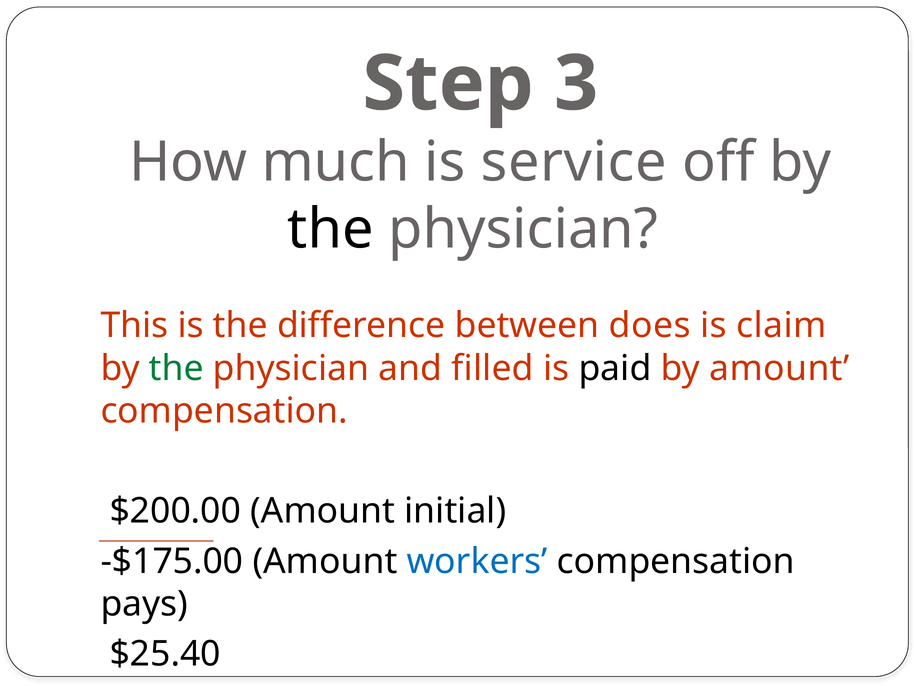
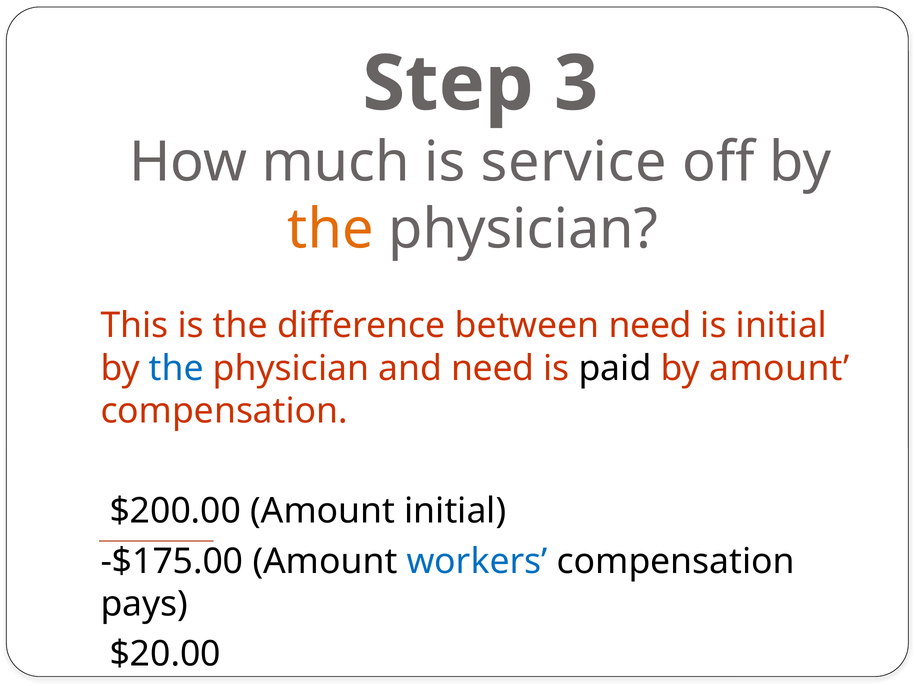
the at (331, 230) colour: black -> orange
between does: does -> need
is claim: claim -> initial
the at (176, 368) colour: green -> blue
and filled: filled -> need
$25.40: $25.40 -> $20.00
